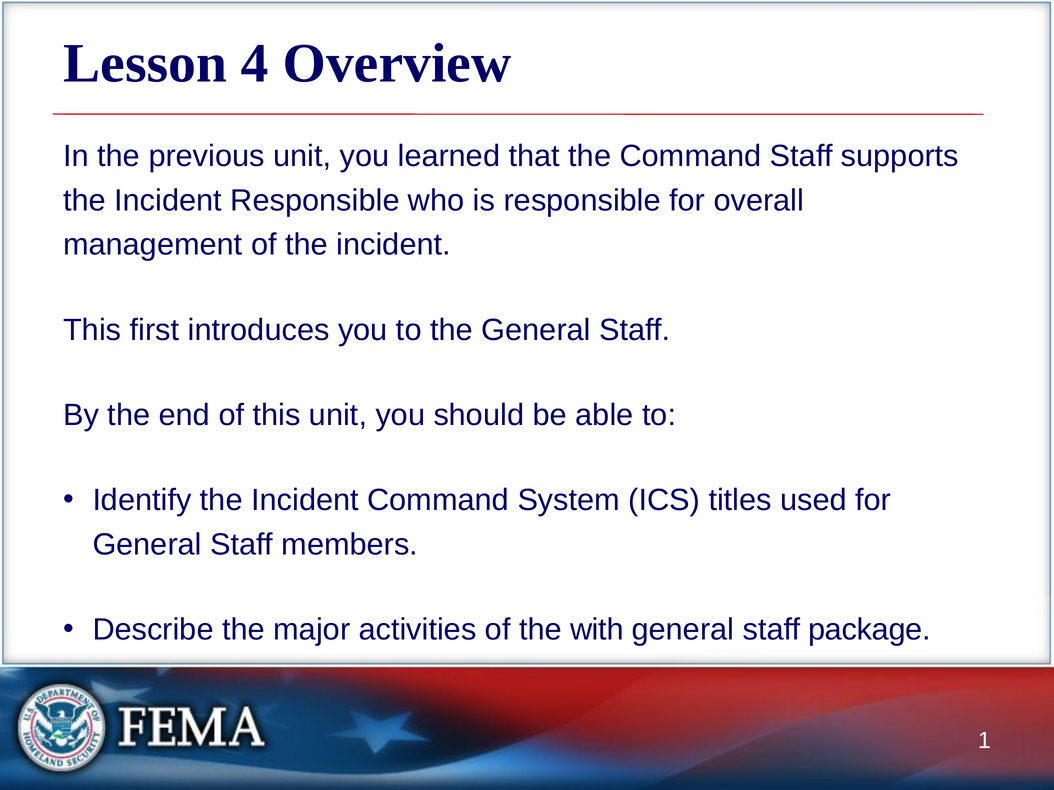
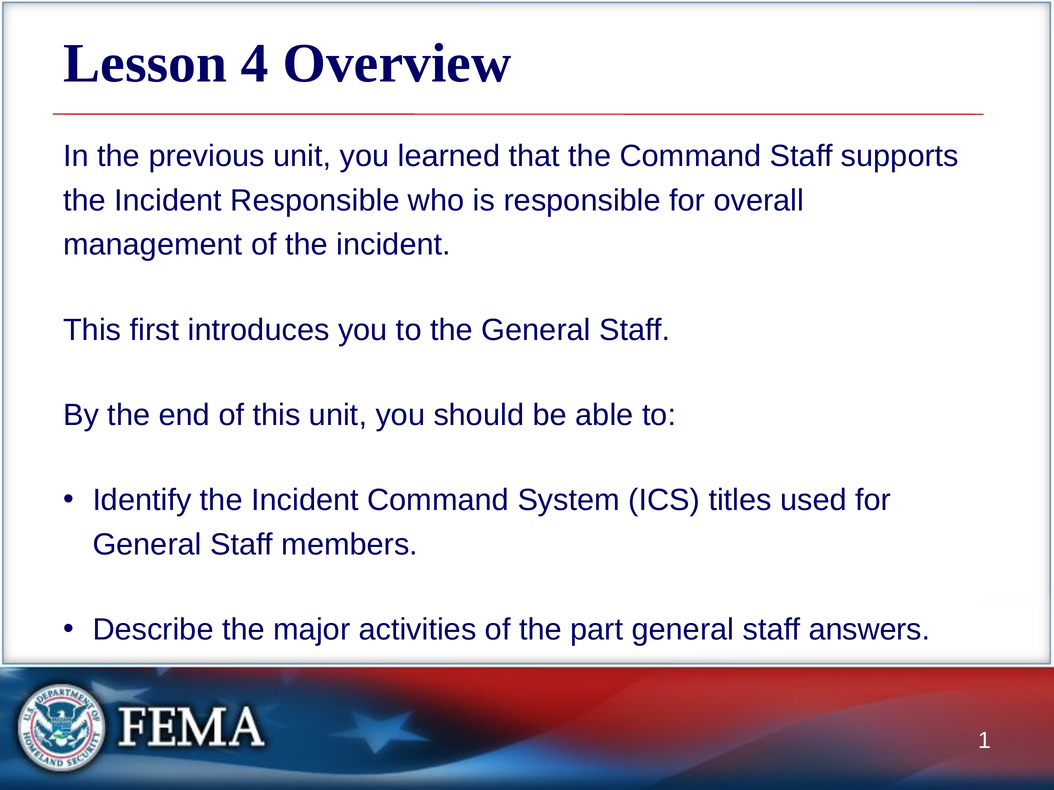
with: with -> part
package: package -> answers
